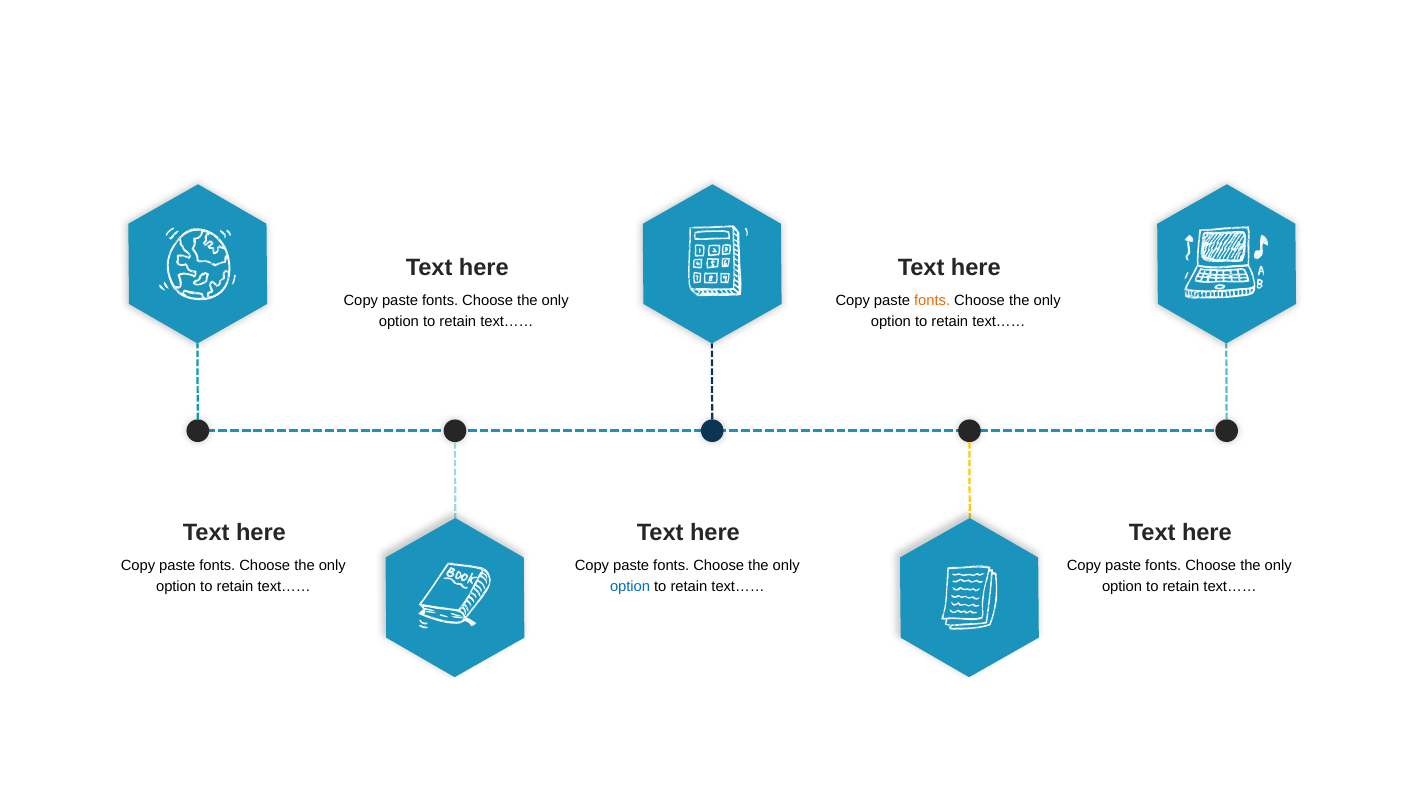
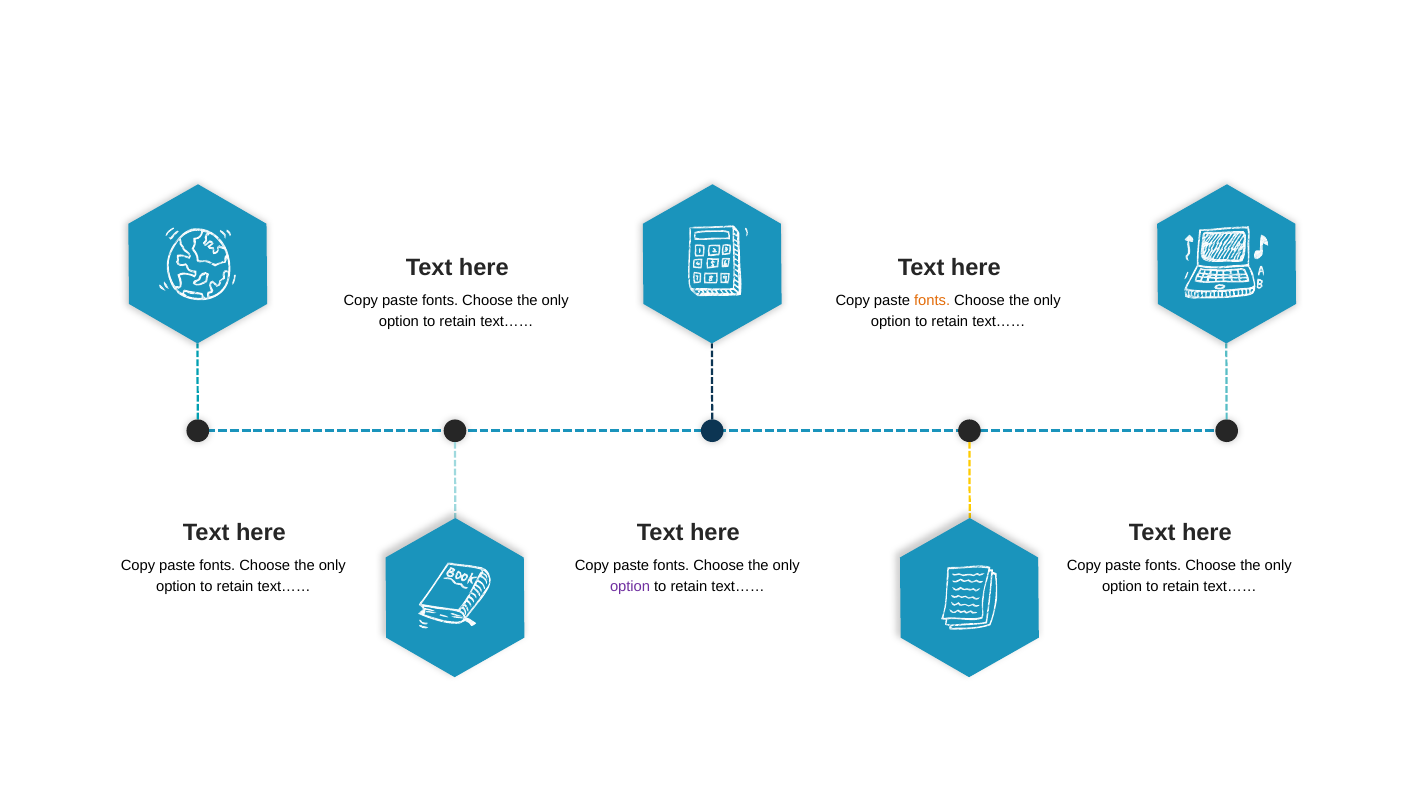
option at (630, 587) colour: blue -> purple
